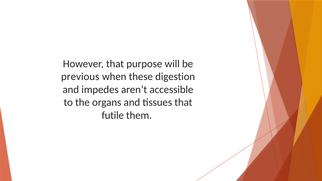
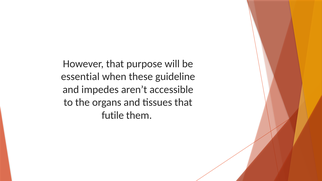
previous: previous -> essential
digestion: digestion -> guideline
